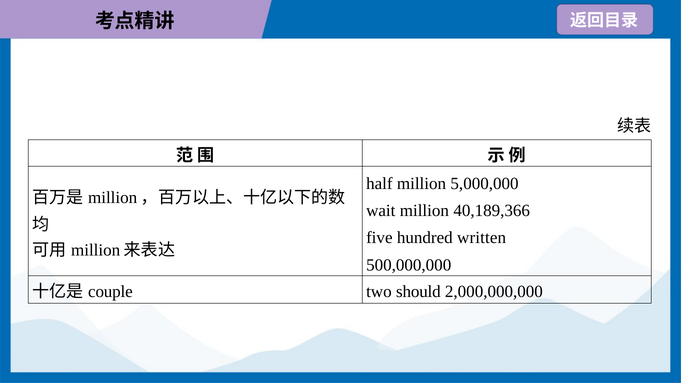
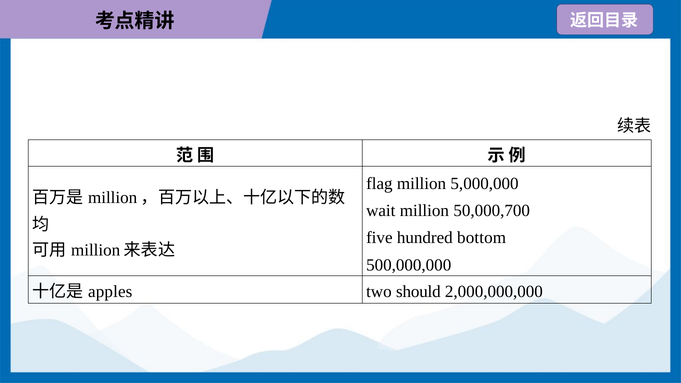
half: half -> flag
40,189,366: 40,189,366 -> 50,000,700
written: written -> bottom
couple: couple -> apples
